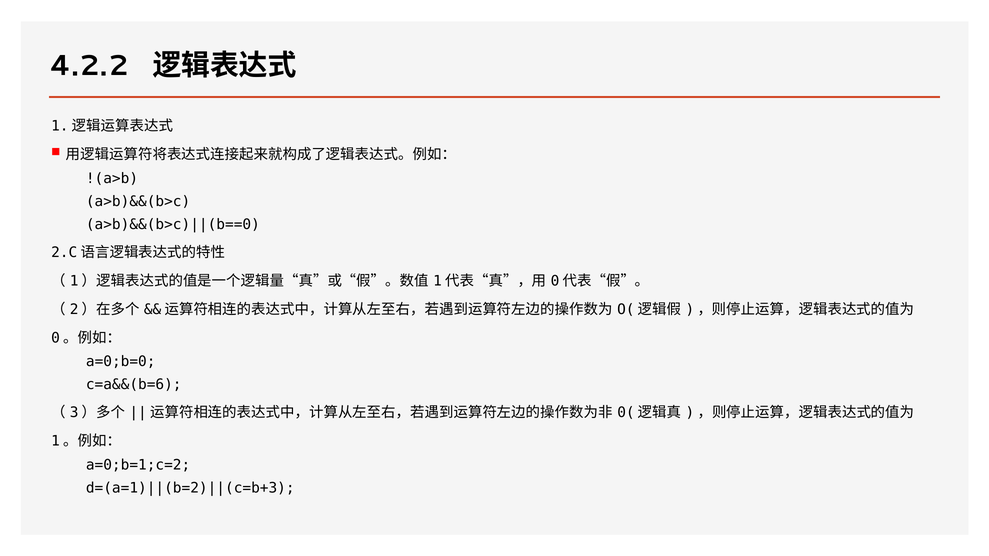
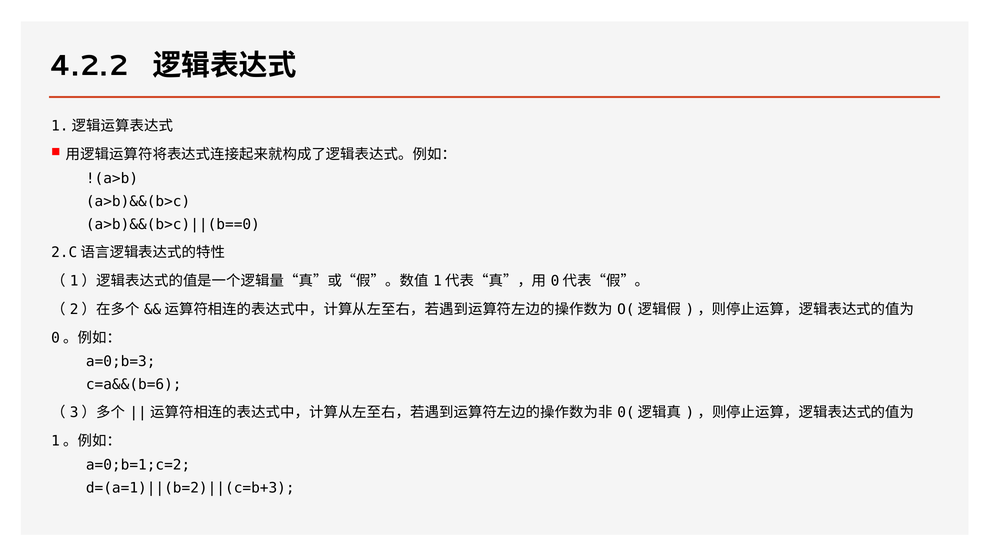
a=0;b=0: a=0;b=0 -> a=0;b=3
